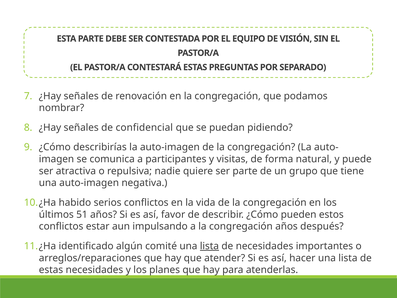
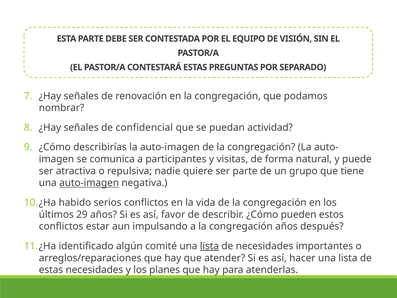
pidiendo: pidiendo -> actividad
auto-imagen at (89, 183) underline: none -> present
51: 51 -> 29
